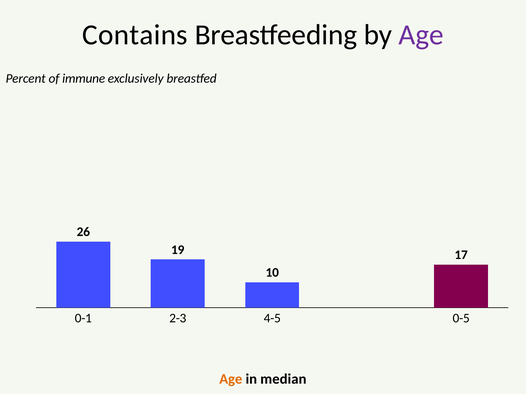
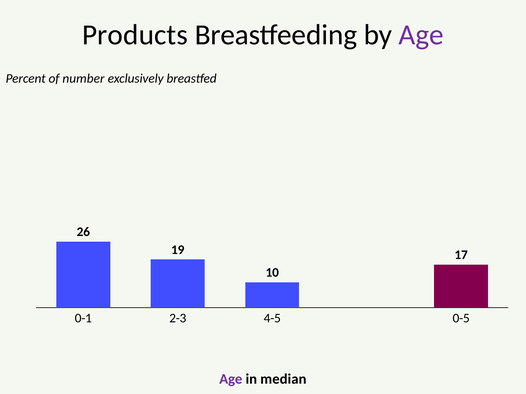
Contains: Contains -> Products
immune: immune -> number
Age at (231, 379) colour: orange -> purple
